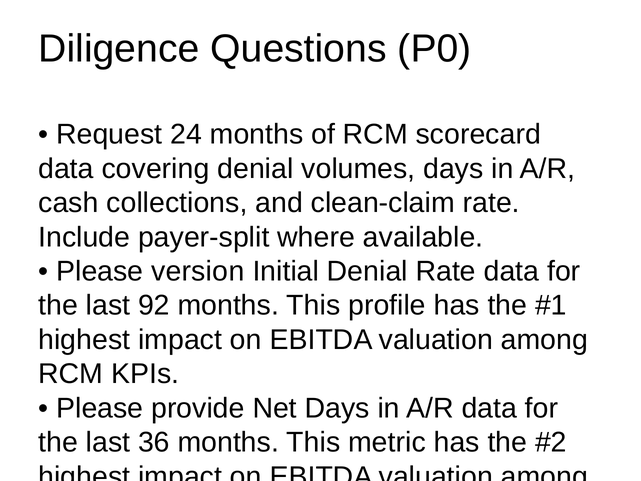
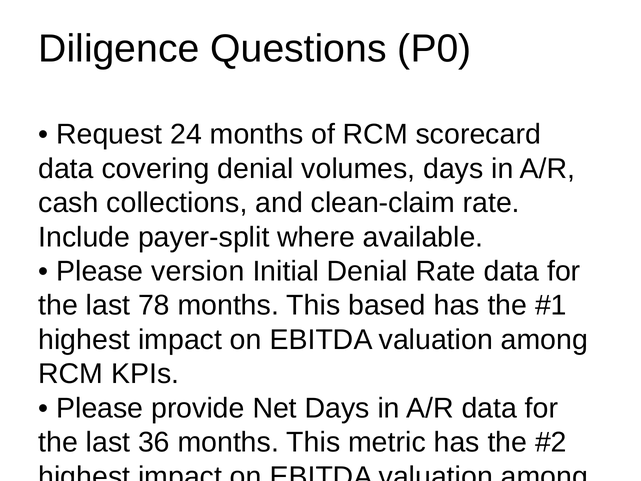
92: 92 -> 78
profile: profile -> based
